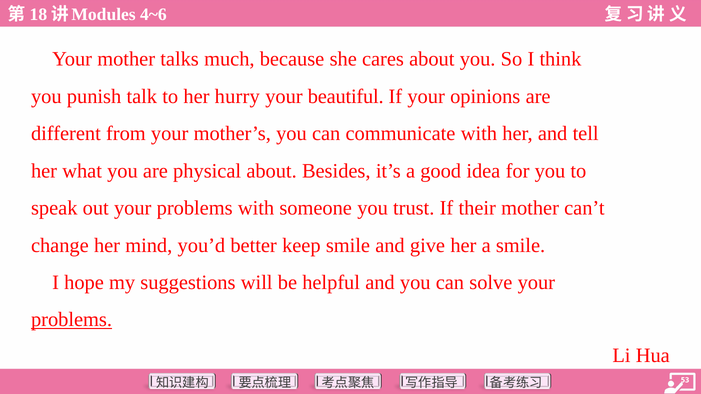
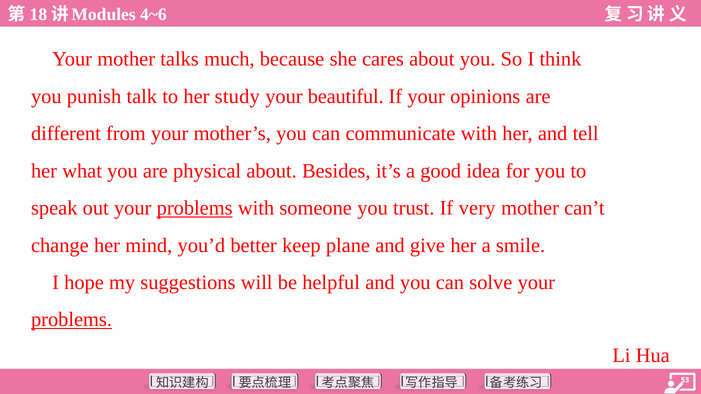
hurry: hurry -> study
problems at (195, 208) underline: none -> present
their: their -> very
keep smile: smile -> plane
